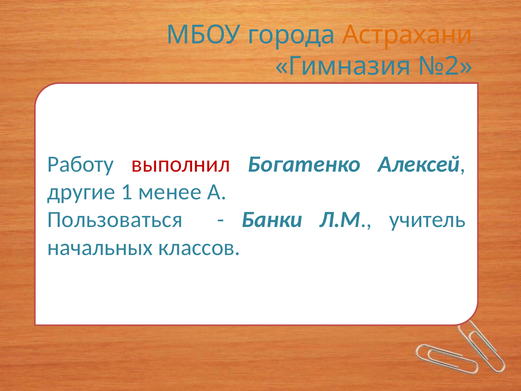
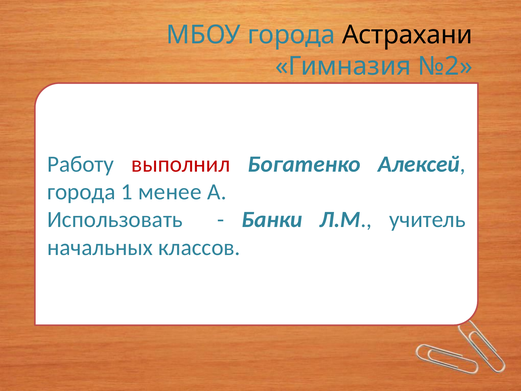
Астрахани colour: orange -> black
другие at (81, 192): другие -> города
Пользоваться: Пользоваться -> Использовать
